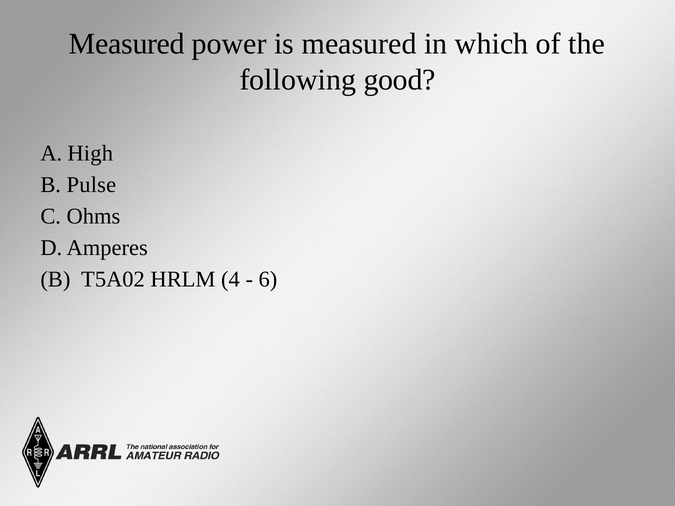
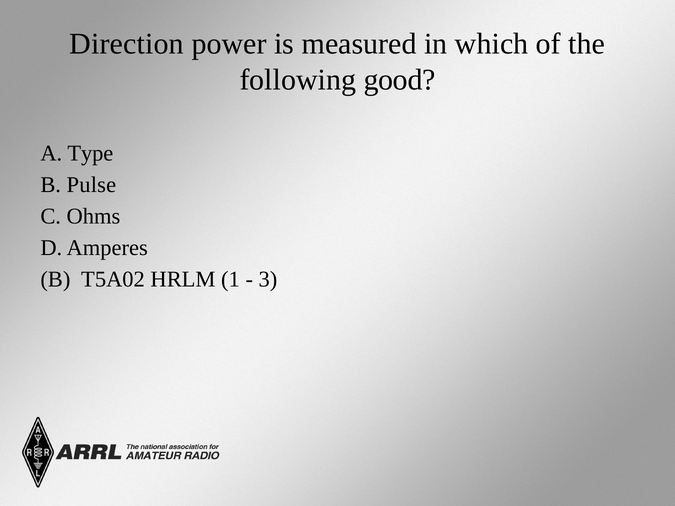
Measured at (127, 44): Measured -> Direction
High: High -> Type
4: 4 -> 1
6: 6 -> 3
